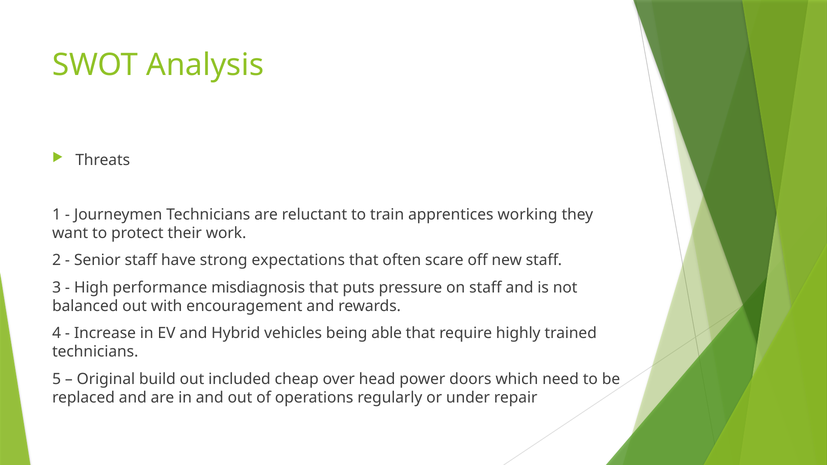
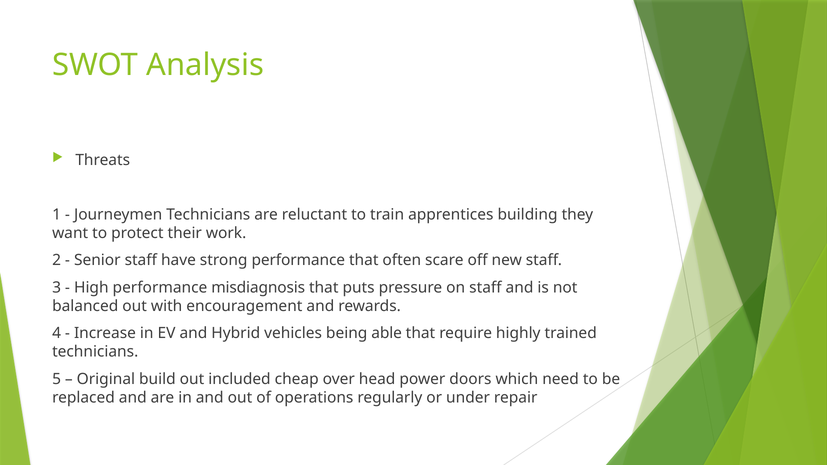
working: working -> building
strong expectations: expectations -> performance
